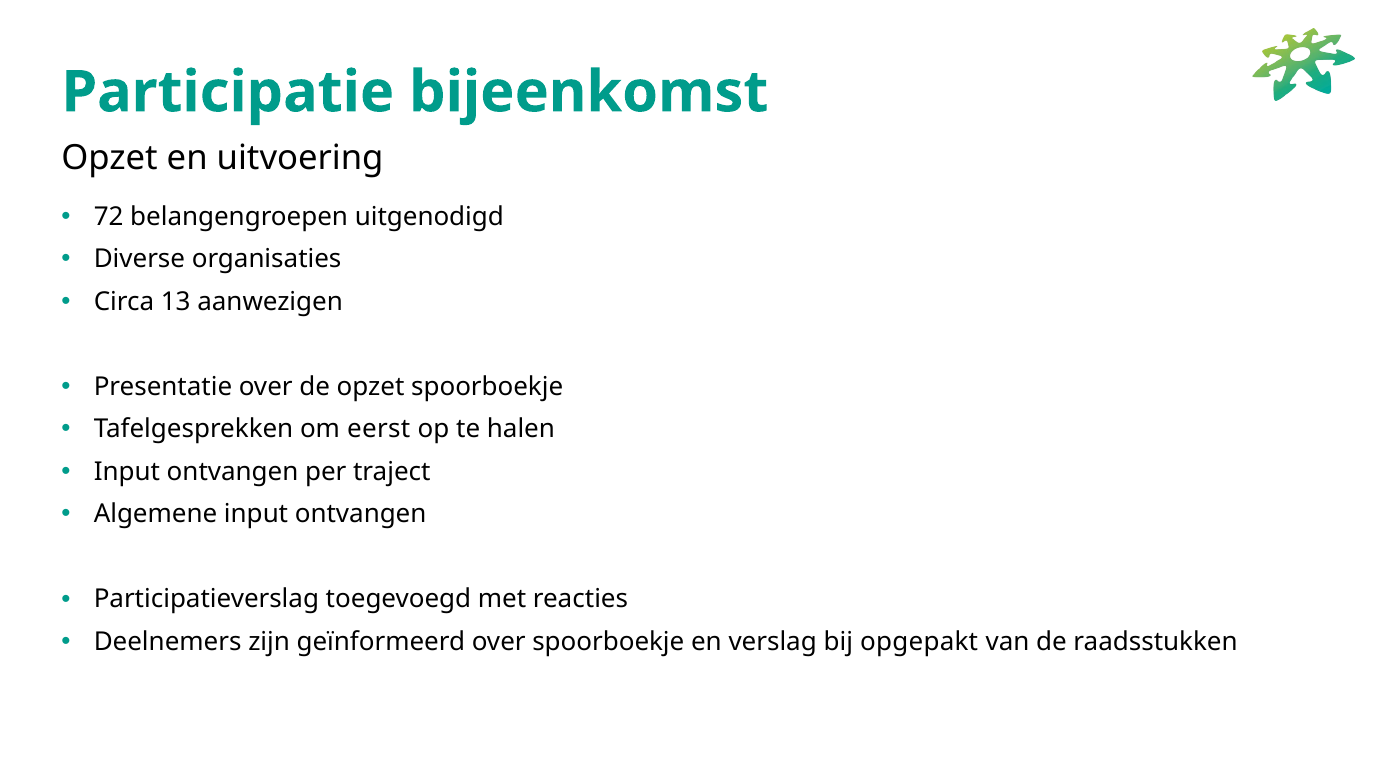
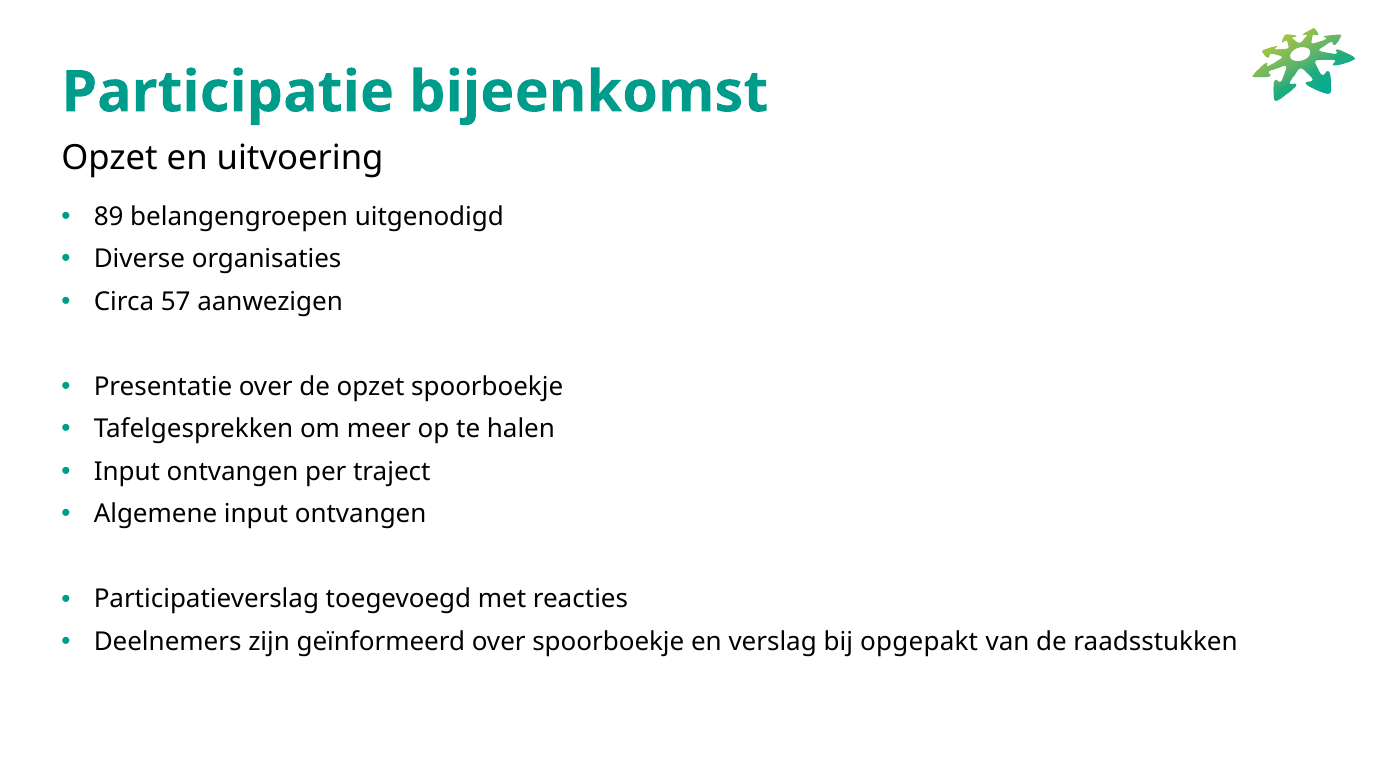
72: 72 -> 89
13: 13 -> 57
eerst: eerst -> meer
